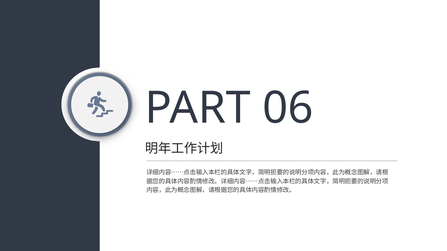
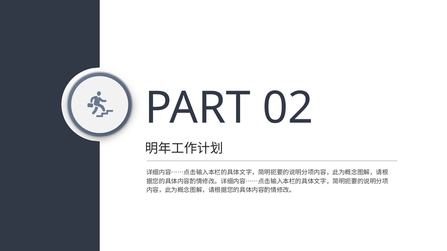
06: 06 -> 02
